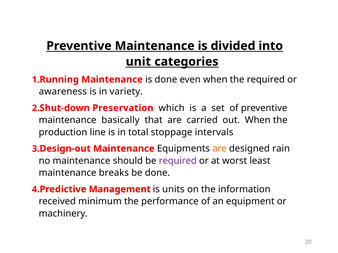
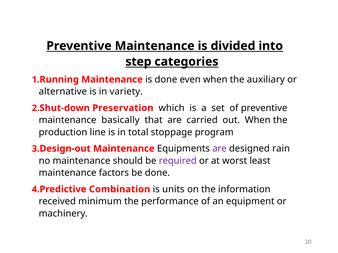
unit: unit -> step
the required: required -> auxiliary
awareness: awareness -> alternative
intervals: intervals -> program
are at (219, 149) colour: orange -> purple
breaks: breaks -> factors
Management: Management -> Combination
